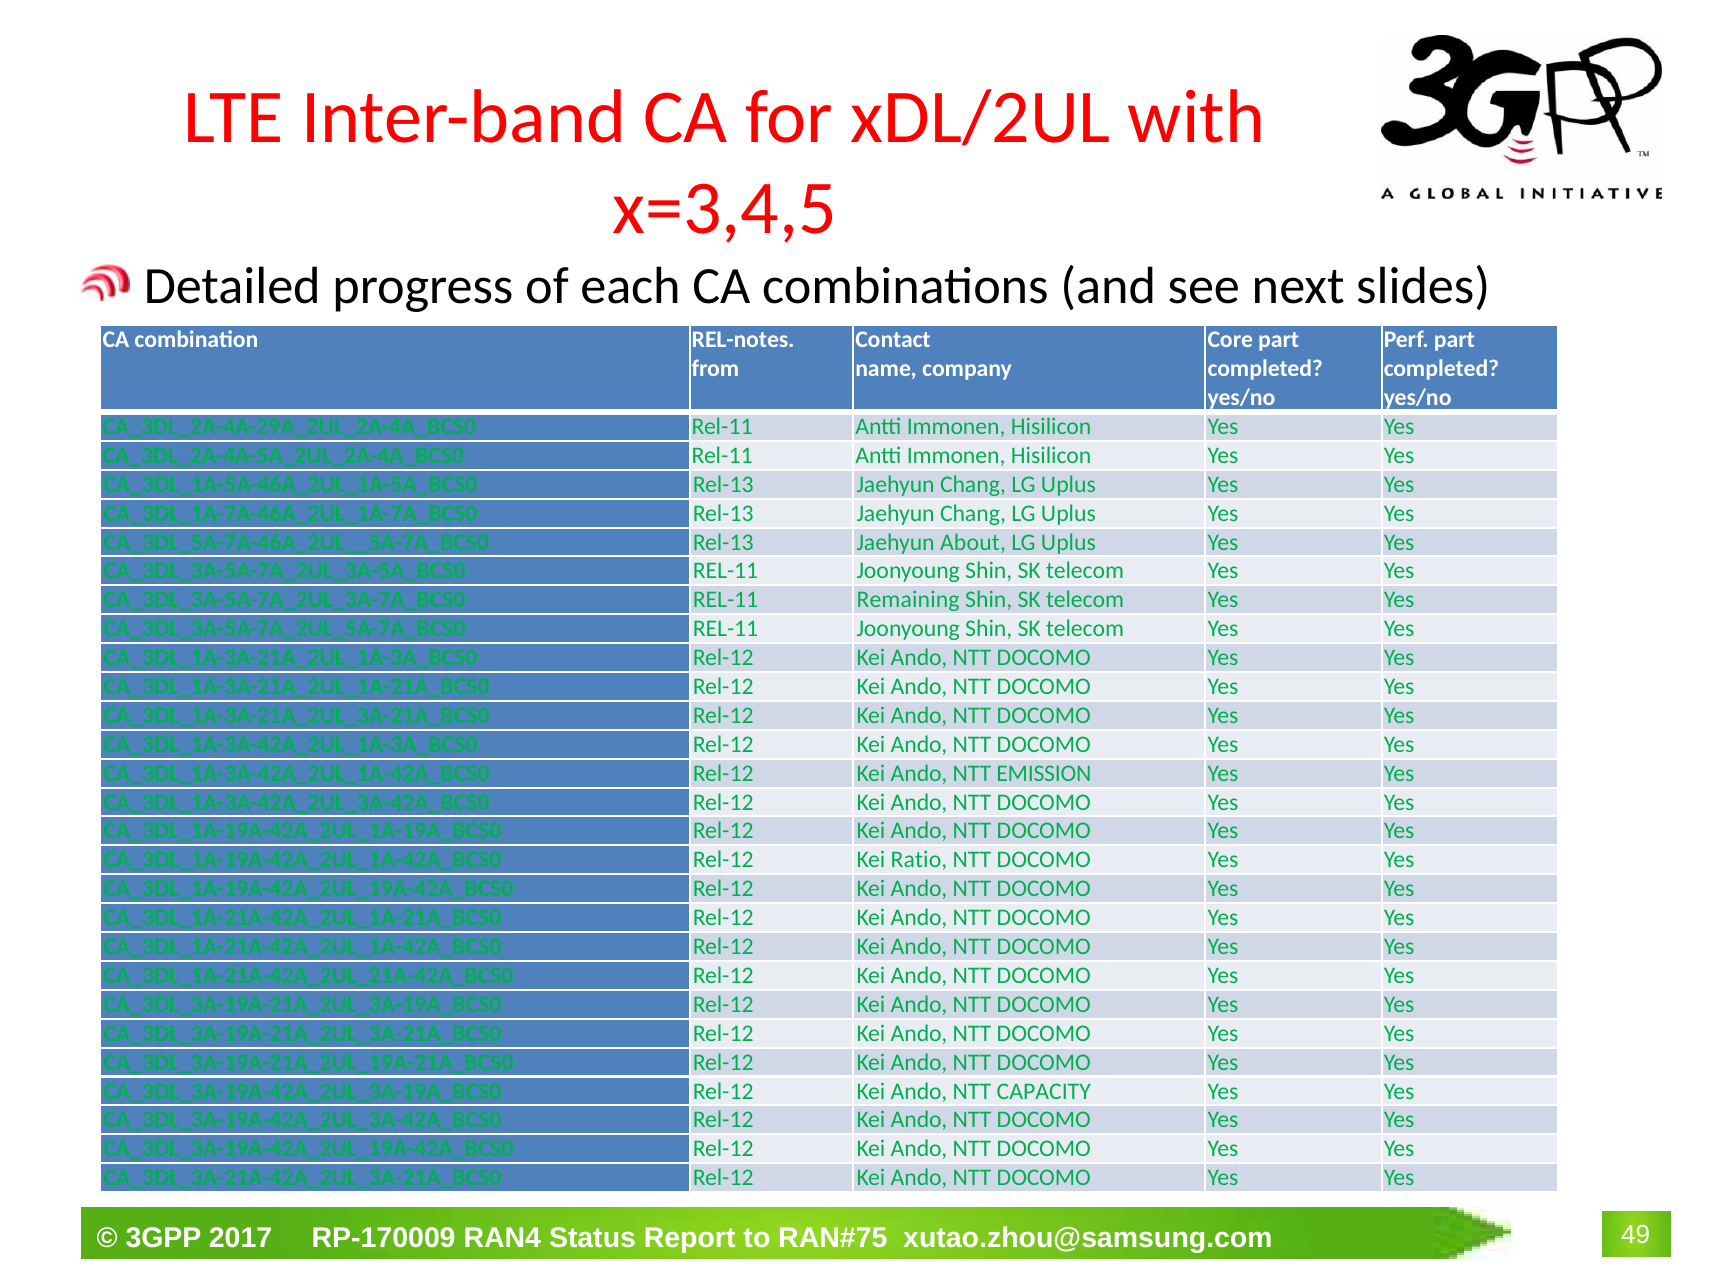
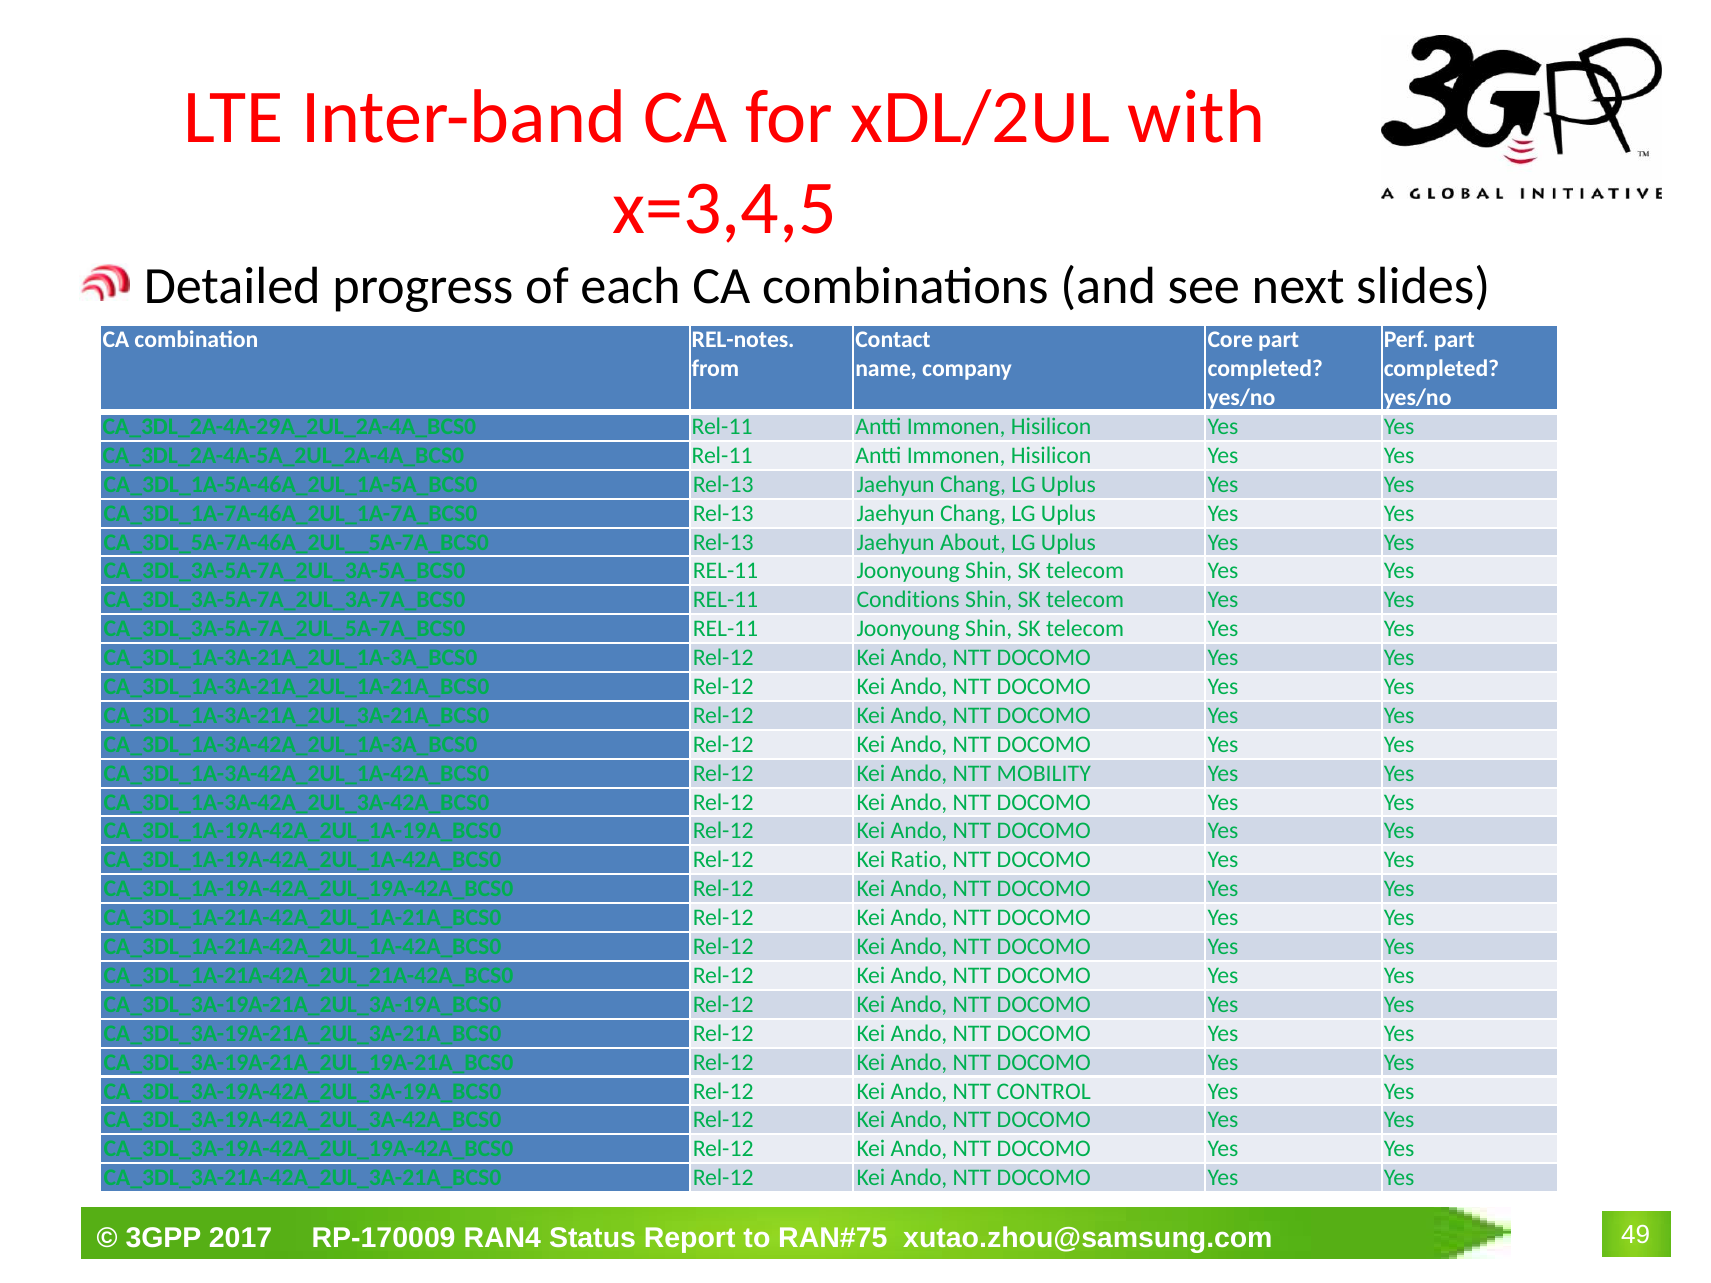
Remaining: Remaining -> Conditions
EMISSION: EMISSION -> MOBILITY
CAPACITY: CAPACITY -> CONTROL
